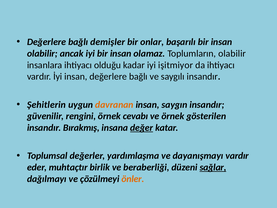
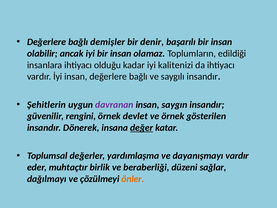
onlar: onlar -> denir
Toplumların olabilir: olabilir -> edildiği
işitmiyor: işitmiyor -> kalitenizi
davranan colour: orange -> purple
cevabı: cevabı -> devlet
Bırakmış: Bırakmış -> Dönerek
sağlar underline: present -> none
